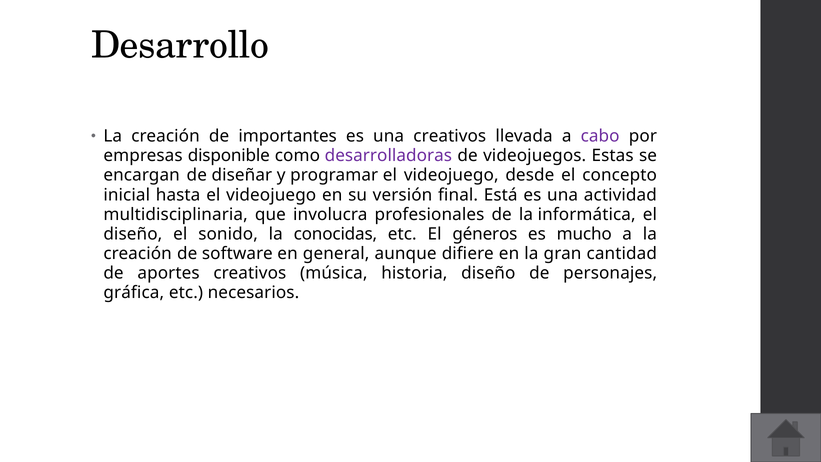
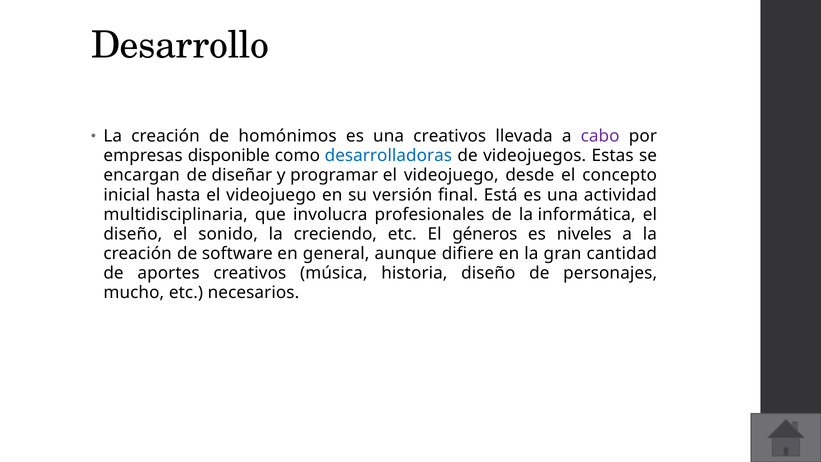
importantes: importantes -> homónimos
desarrolladoras colour: purple -> blue
conocidas: conocidas -> creciendo
mucho: mucho -> niveles
gráfica: gráfica -> mucho
